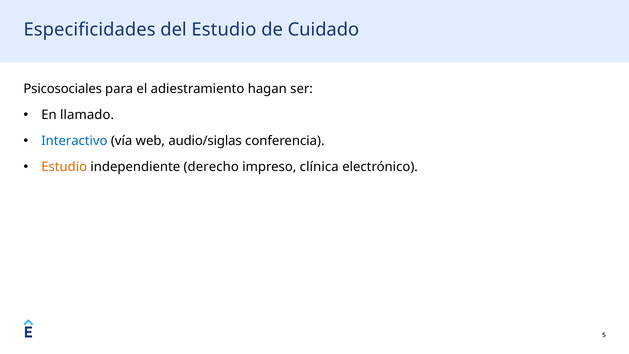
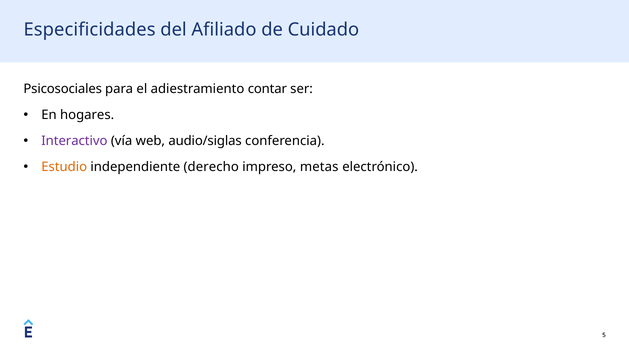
del Estudio: Estudio -> Afiliado
hagan: hagan -> contar
llamado: llamado -> hogares
Interactivo colour: blue -> purple
clínica: clínica -> metas
